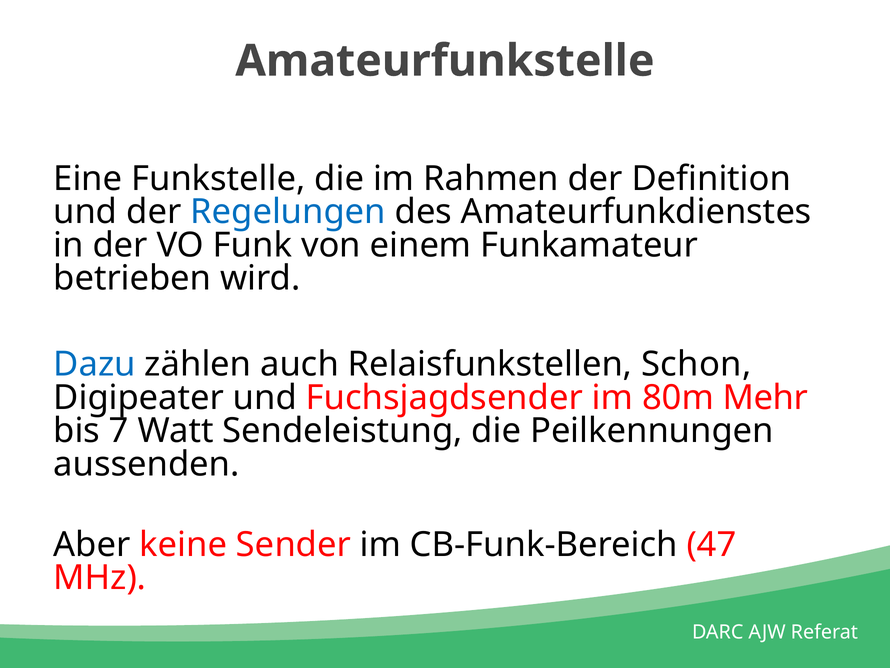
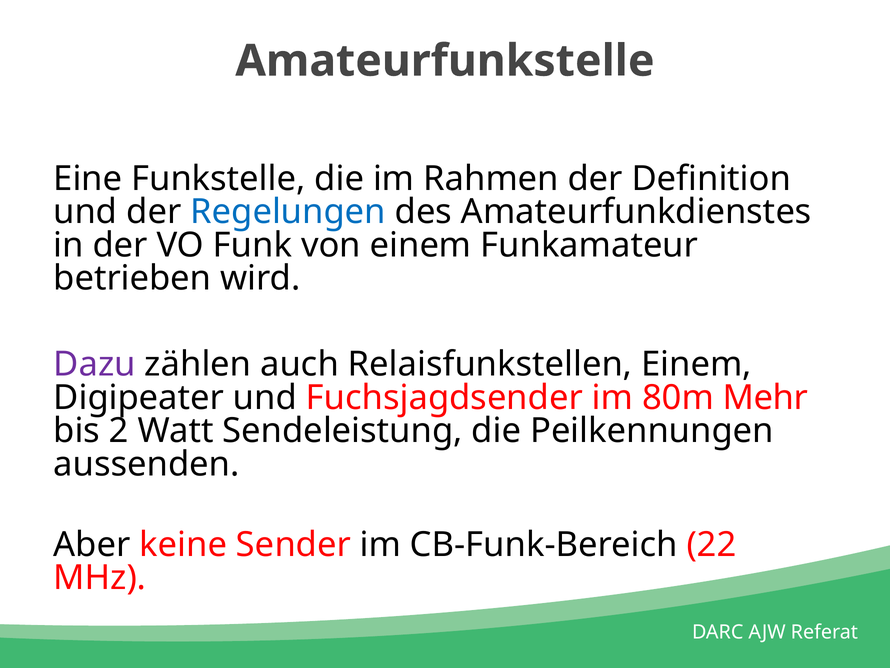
Dazu colour: blue -> purple
Relaisfunkstellen Schon: Schon -> Einem
7: 7 -> 2
47: 47 -> 22
